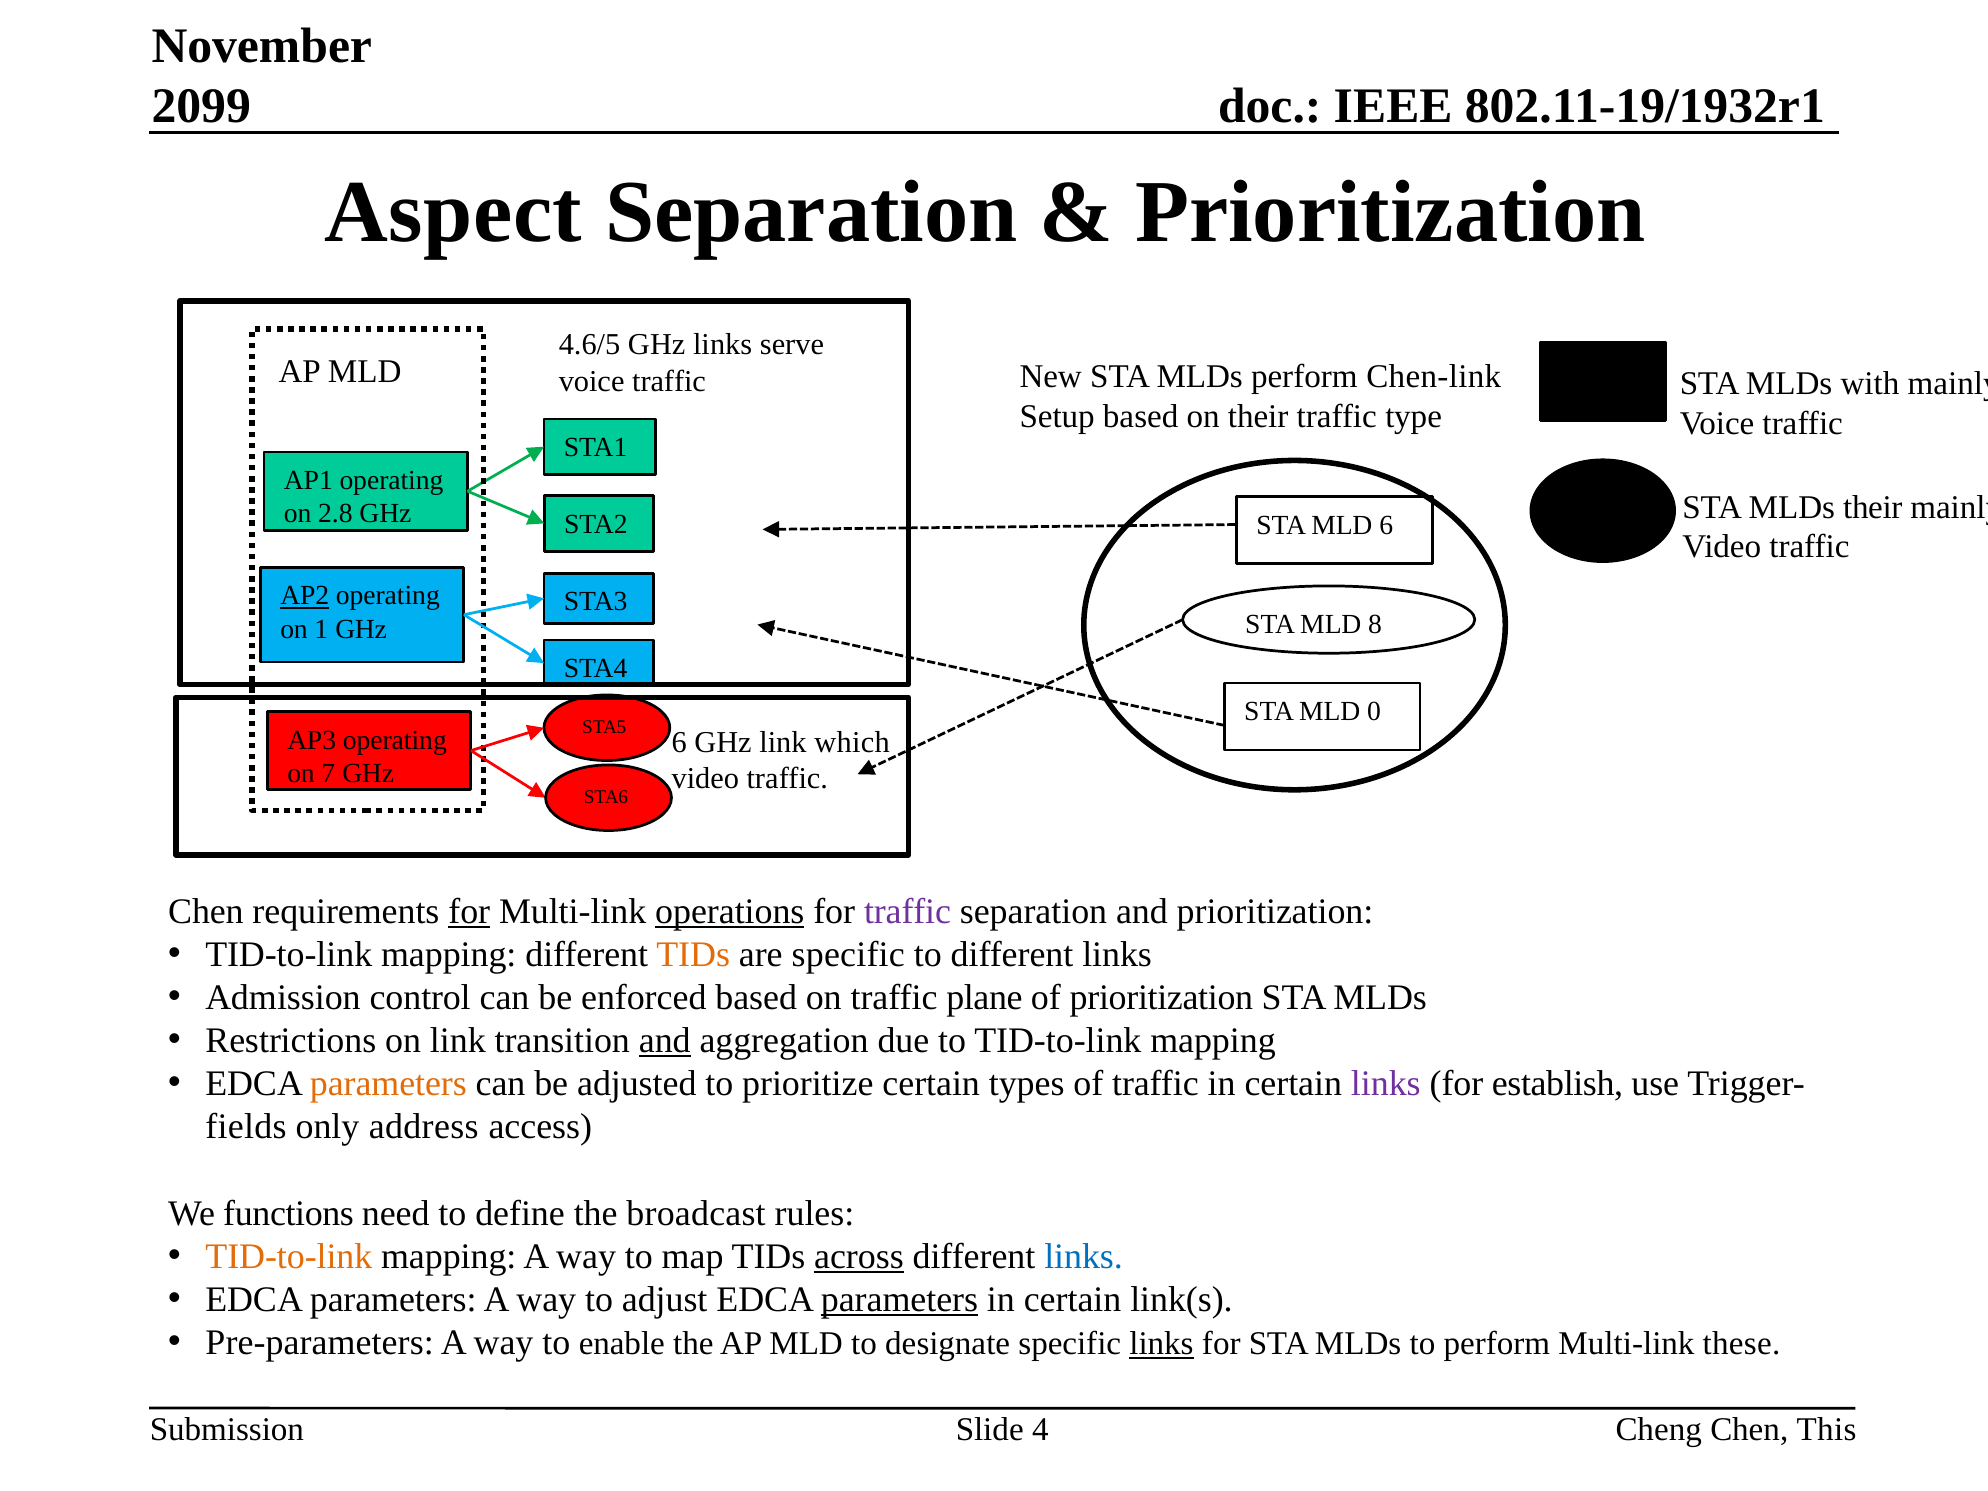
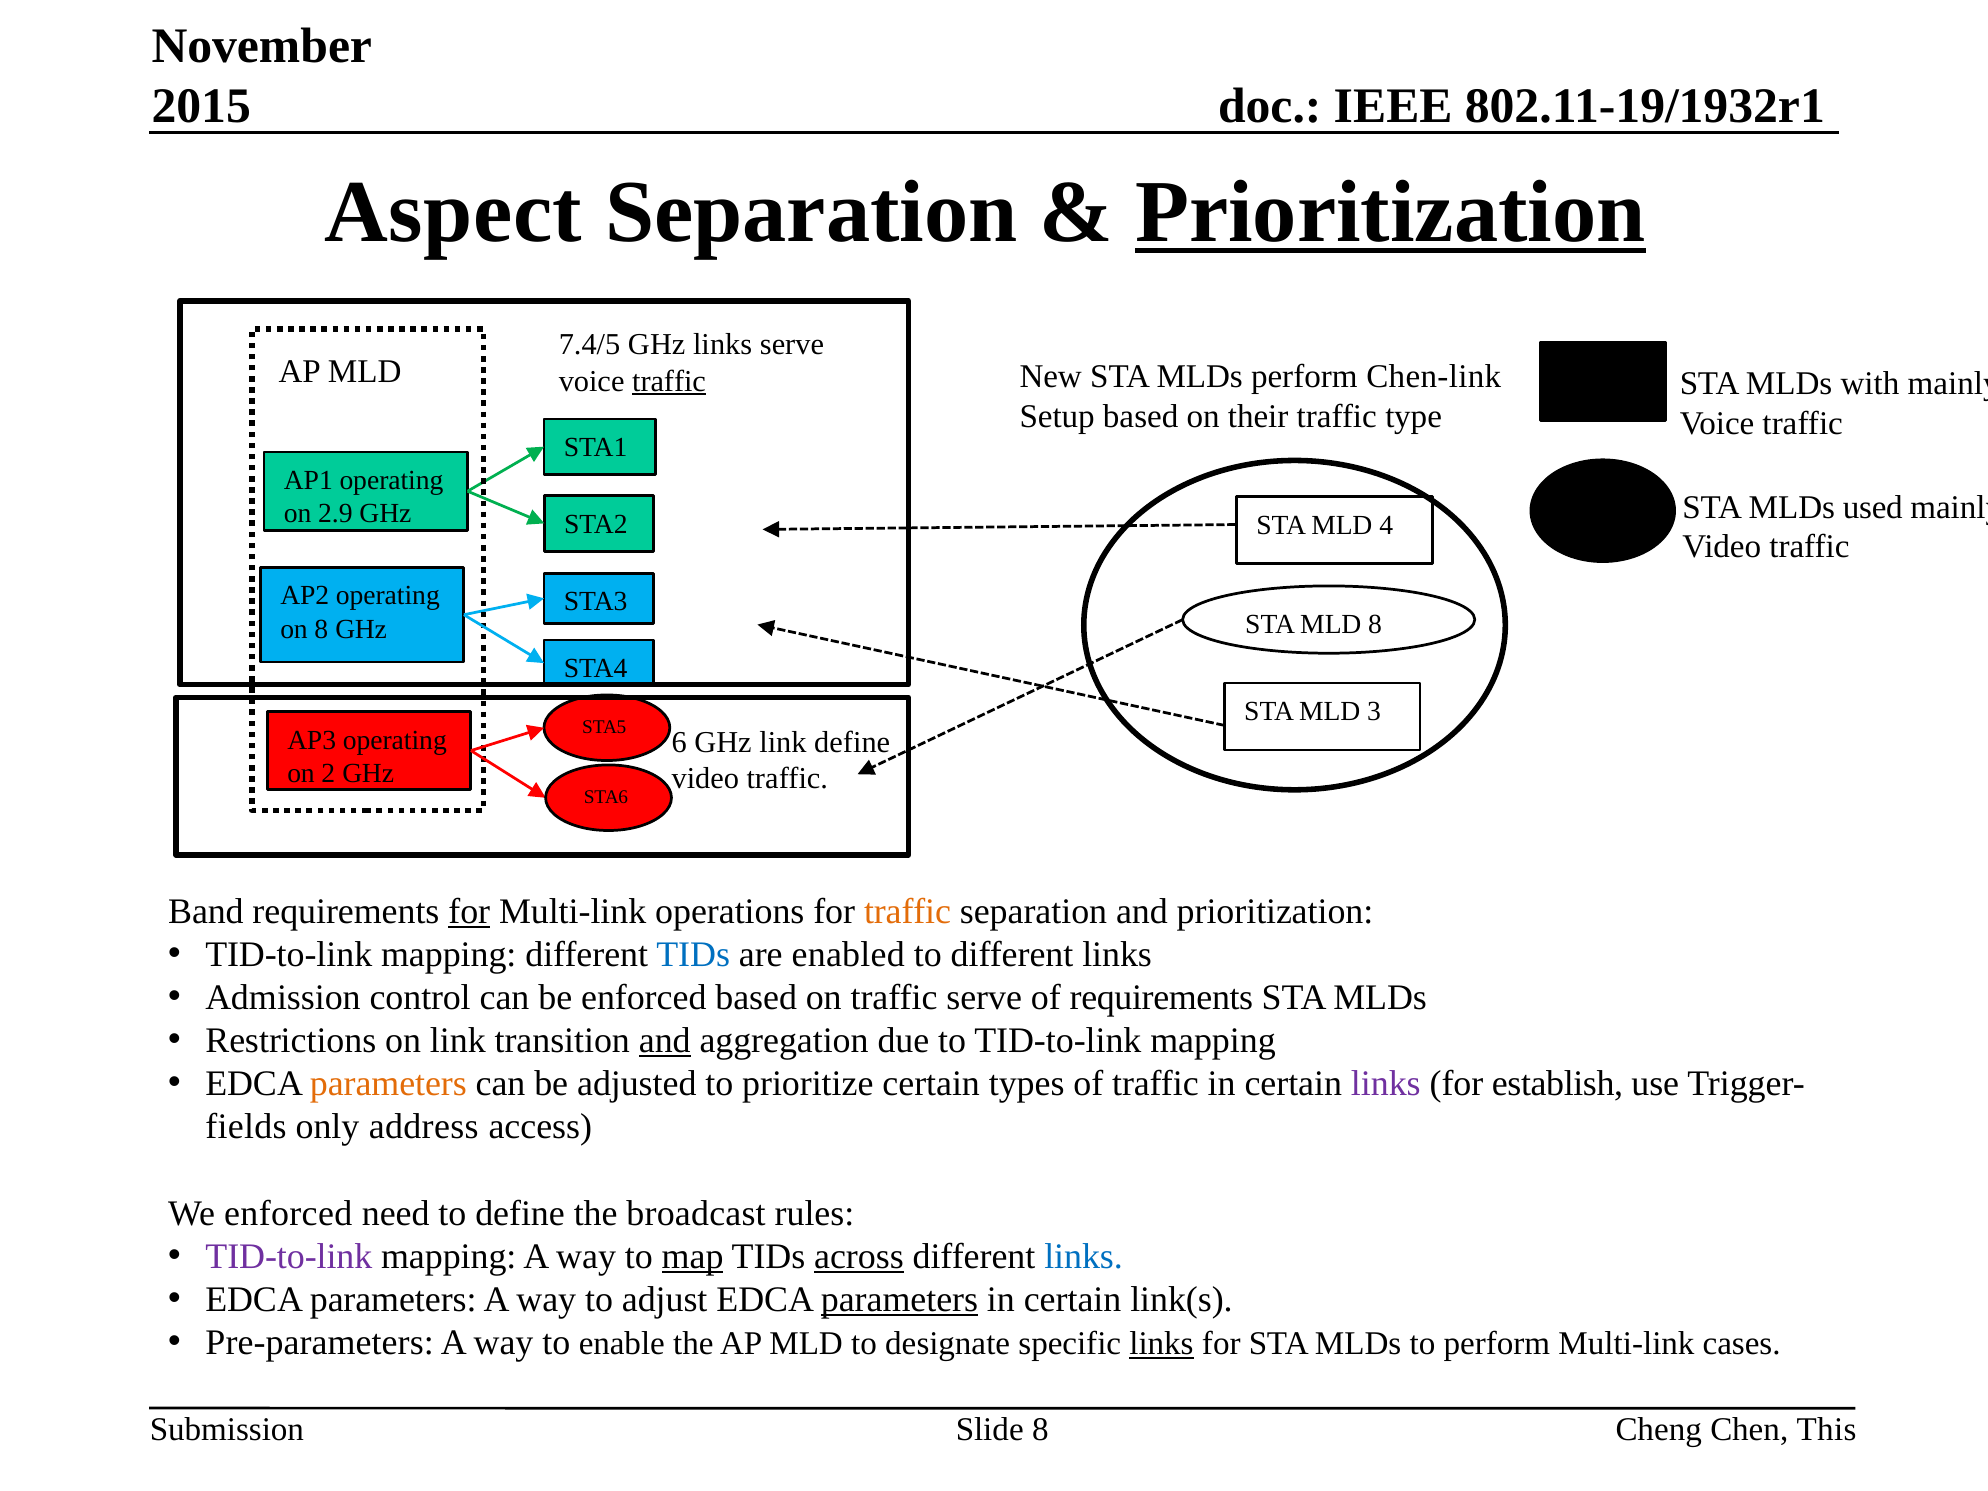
2099: 2099 -> 2015
Prioritization at (1390, 212) underline: none -> present
4.6/5: 4.6/5 -> 7.4/5
traffic at (669, 381) underline: none -> present
MLDs their: their -> used
2.8: 2.8 -> 2.9
MLD 6: 6 -> 4
AP2 underline: present -> none
on 1: 1 -> 8
0: 0 -> 3
link which: which -> define
7: 7 -> 2
Chen at (206, 911): Chen -> Band
operations underline: present -> none
traffic at (908, 911) colour: purple -> orange
TIDs at (693, 955) colour: orange -> blue
are specific: specific -> enabled
traffic plane: plane -> serve
of prioritization: prioritization -> requirements
We functions: functions -> enforced
TID-to-link at (289, 1256) colour: orange -> purple
map underline: none -> present
these: these -> cases
Slide 4: 4 -> 8
